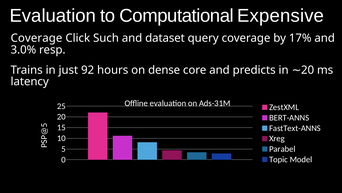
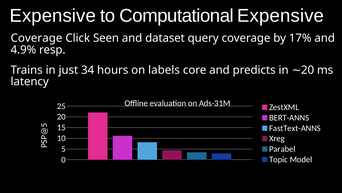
Evaluation at (53, 16): Evaluation -> Expensive
Such: Such -> Seen
3.0%: 3.0% -> 4.9%
92: 92 -> 34
dense: dense -> labels
